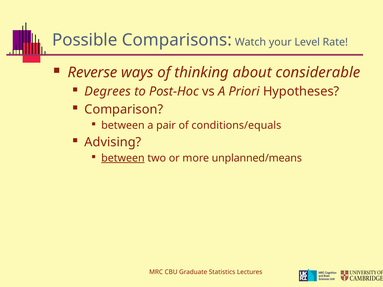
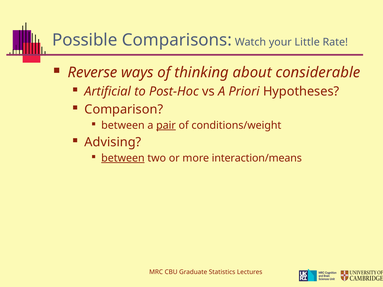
Level: Level -> Little
Degrees: Degrees -> Artificial
pair underline: none -> present
conditions/equals: conditions/equals -> conditions/weight
unplanned/means: unplanned/means -> interaction/means
